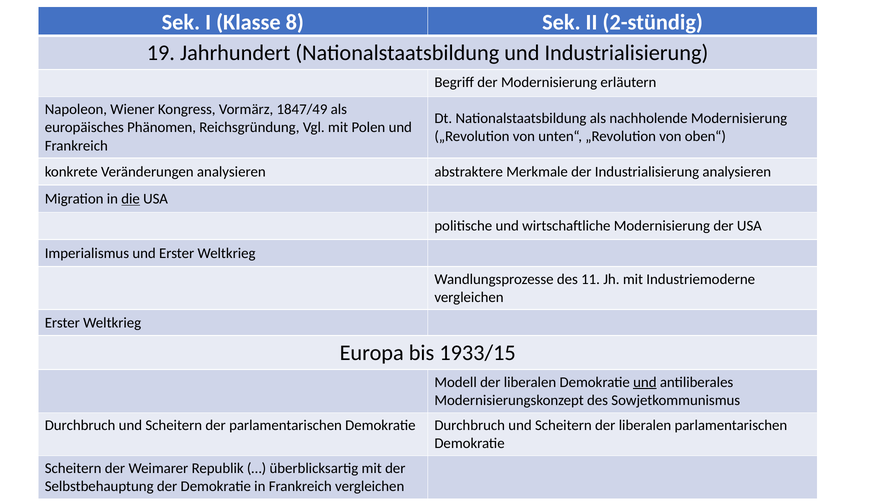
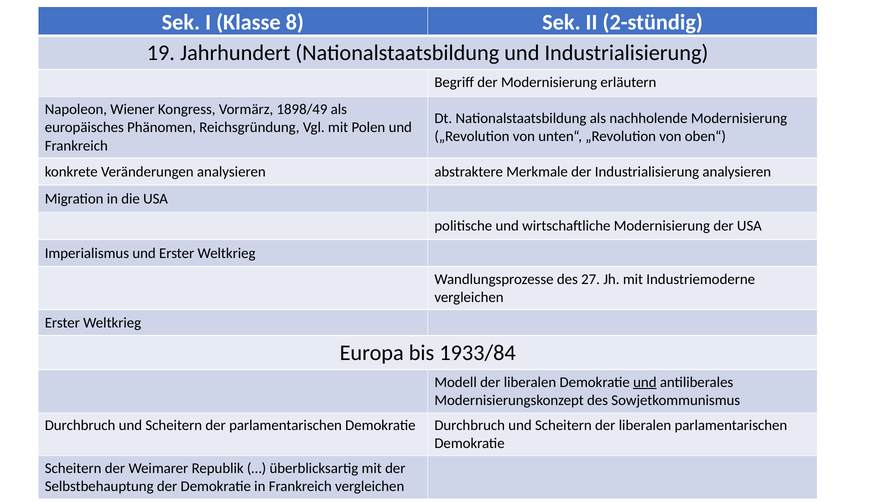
1847/49: 1847/49 -> 1898/49
die underline: present -> none
11: 11 -> 27
1933/15: 1933/15 -> 1933/84
